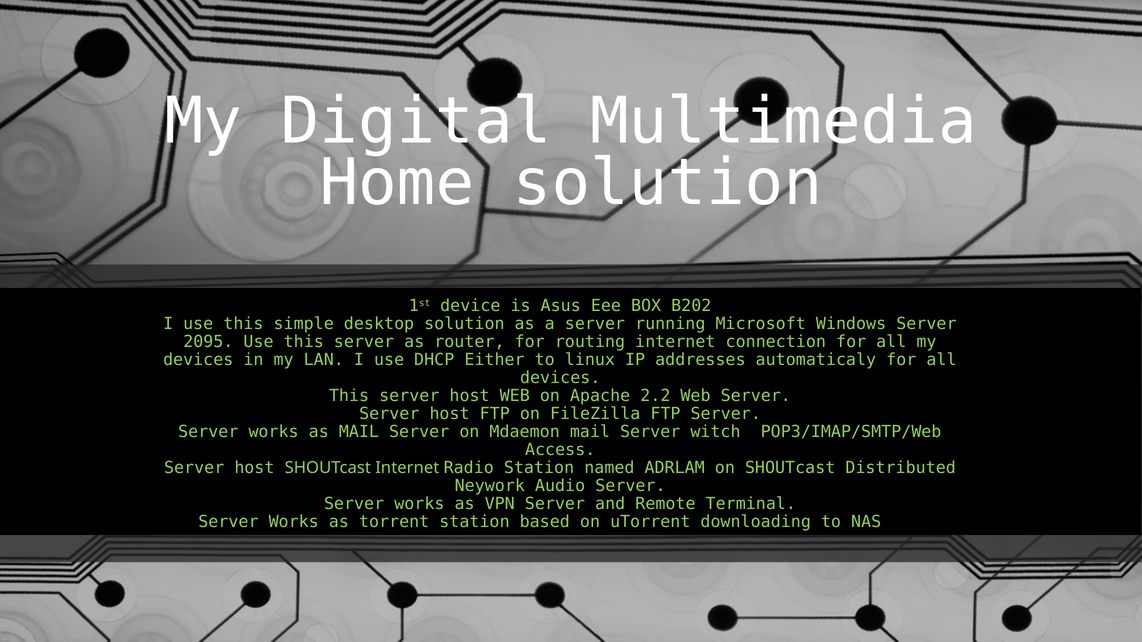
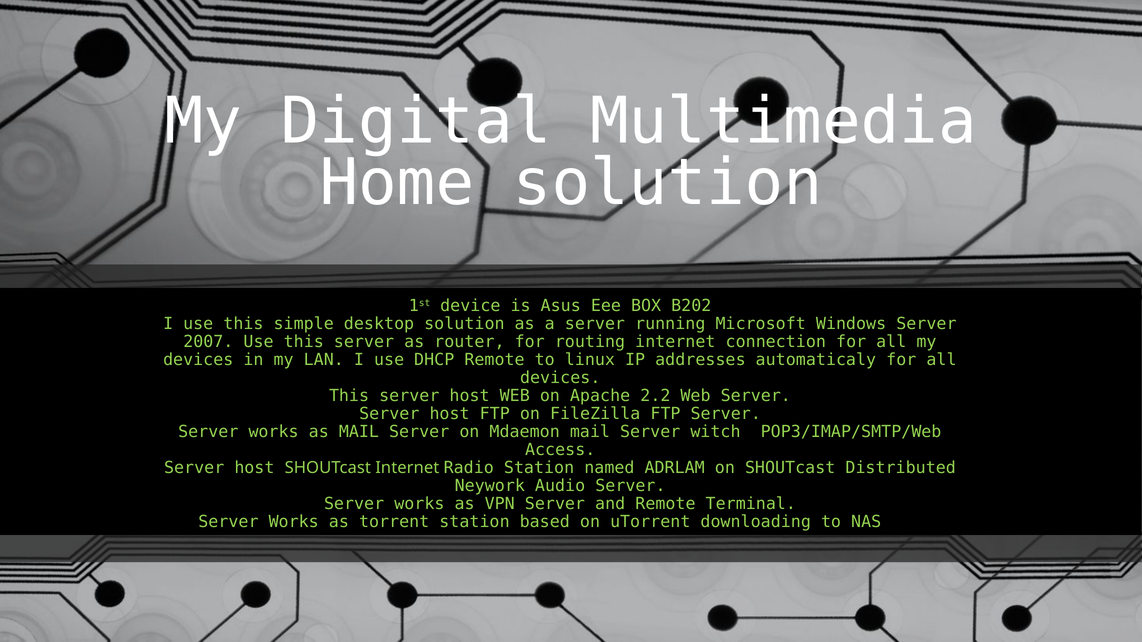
2095: 2095 -> 2007
DHCP Either: Either -> Remote
